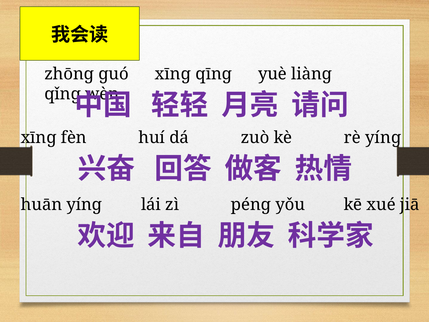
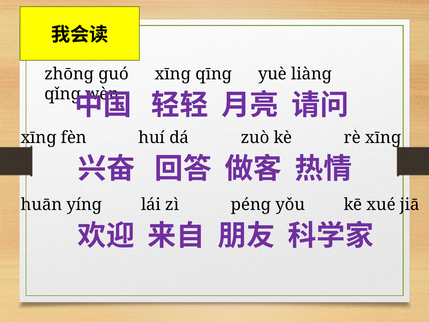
rè yínɡ: yínɡ -> xīnɡ
